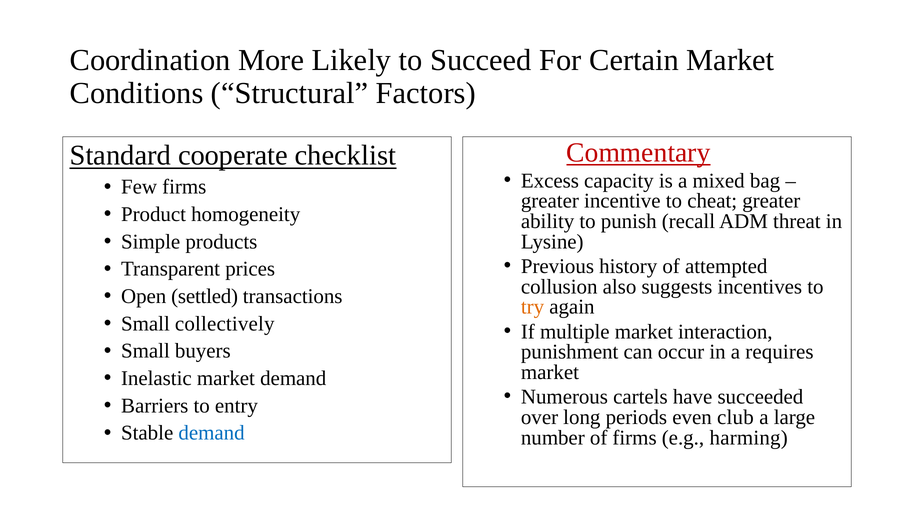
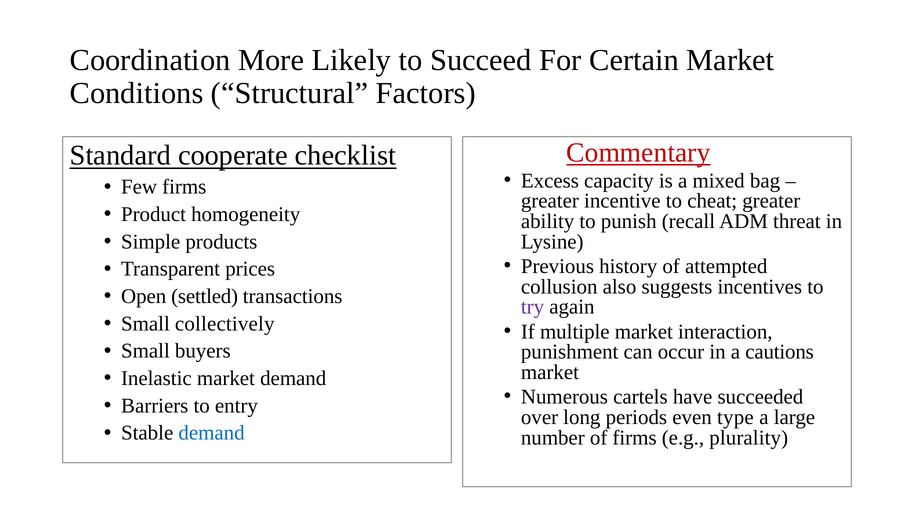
try colour: orange -> purple
requires: requires -> cautions
club: club -> type
harming: harming -> plurality
